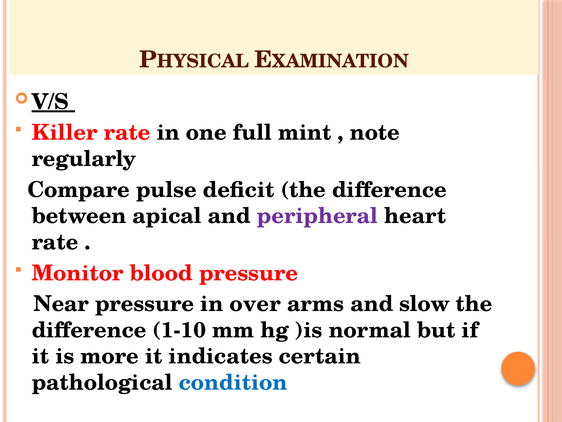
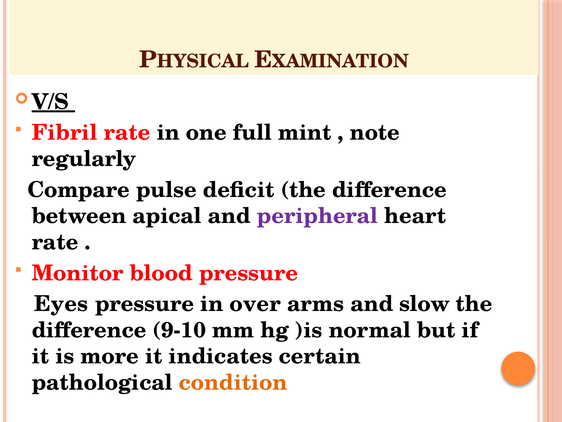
Killer: Killer -> Fibril
Near: Near -> Eyes
1-10: 1-10 -> 9-10
condition colour: blue -> orange
